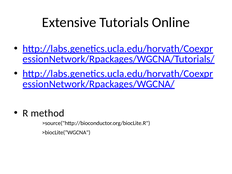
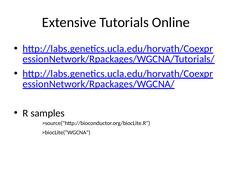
method: method -> samples
